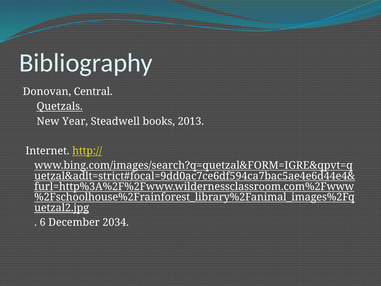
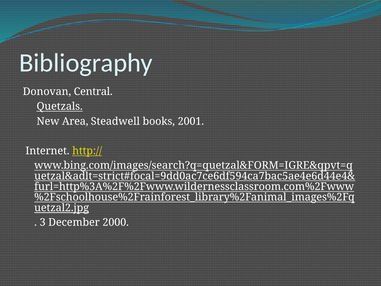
Year: Year -> Area
2013: 2013 -> 2001
6: 6 -> 3
2034: 2034 -> 2000
